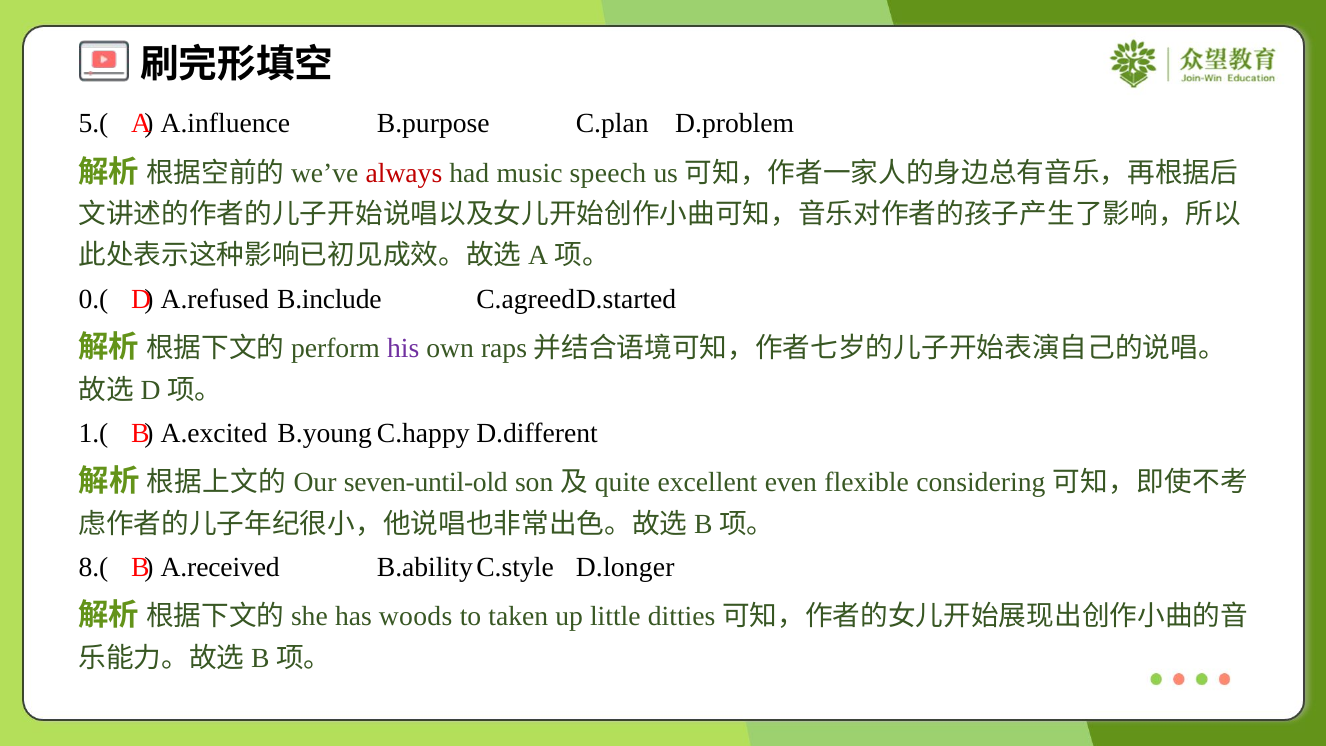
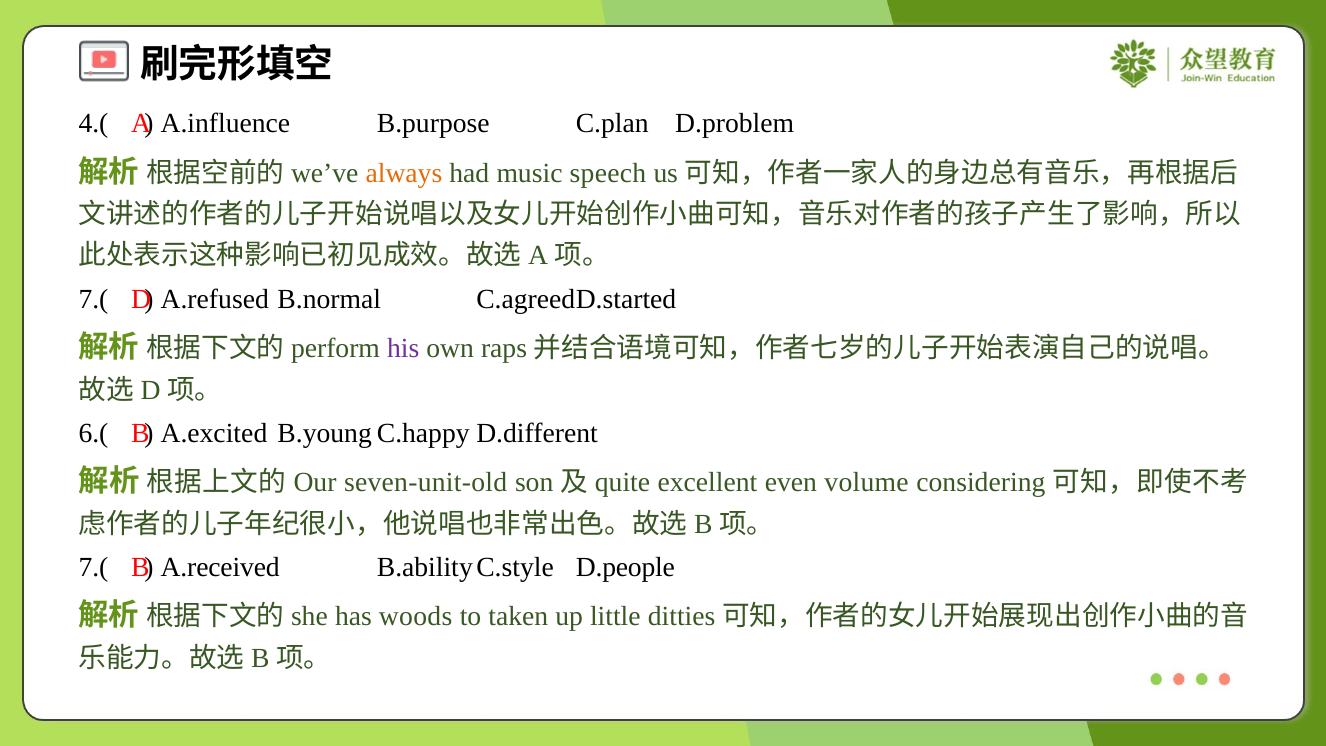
5.(: 5.( -> 4.(
always colour: red -> orange
0.( at (93, 299): 0.( -> 7.(
B.include: B.include -> B.normal
1.(: 1.( -> 6.(
seven-until-old: seven-until-old -> seven-unit-old
flexible: flexible -> volume
8.( at (93, 567): 8.( -> 7.(
D.longer: D.longer -> D.people
